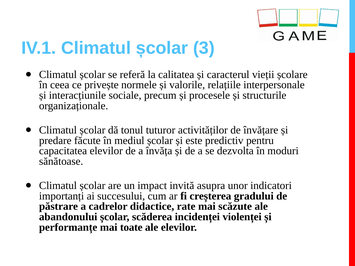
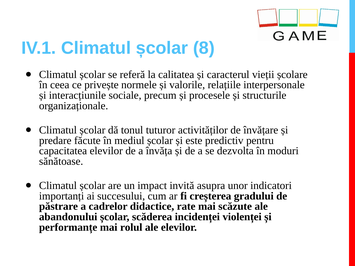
3: 3 -> 8
toate: toate -> rolul
